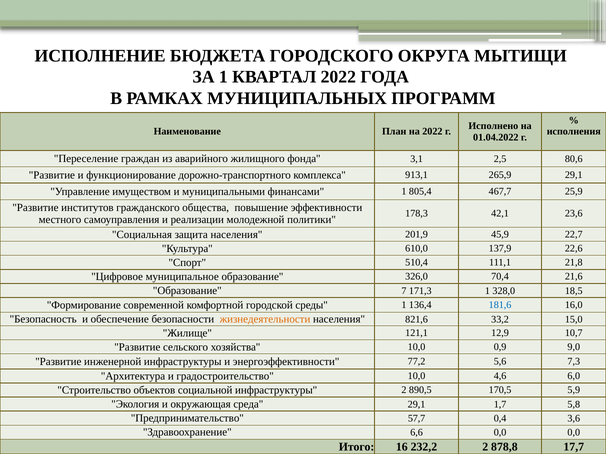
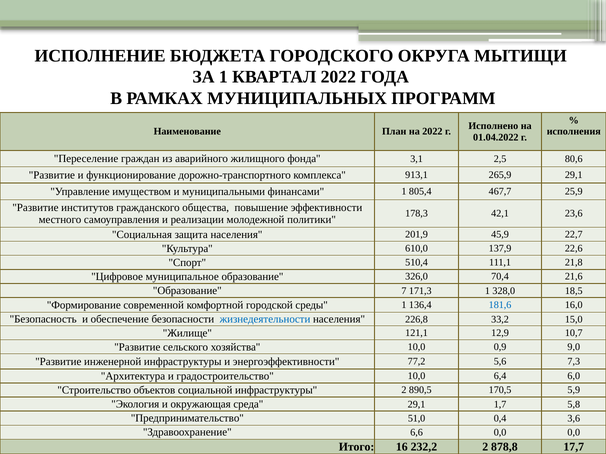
жизнедеятельности colour: orange -> blue
821,6: 821,6 -> 226,8
4,6: 4,6 -> 6,4
57,7: 57,7 -> 51,0
